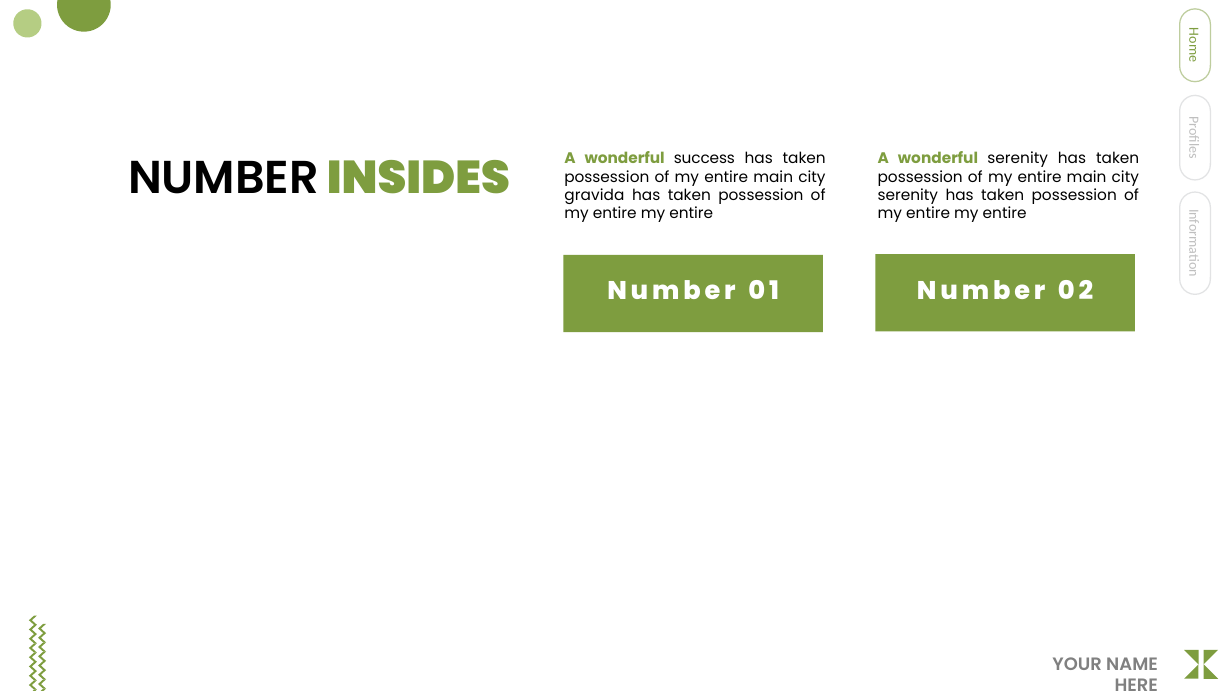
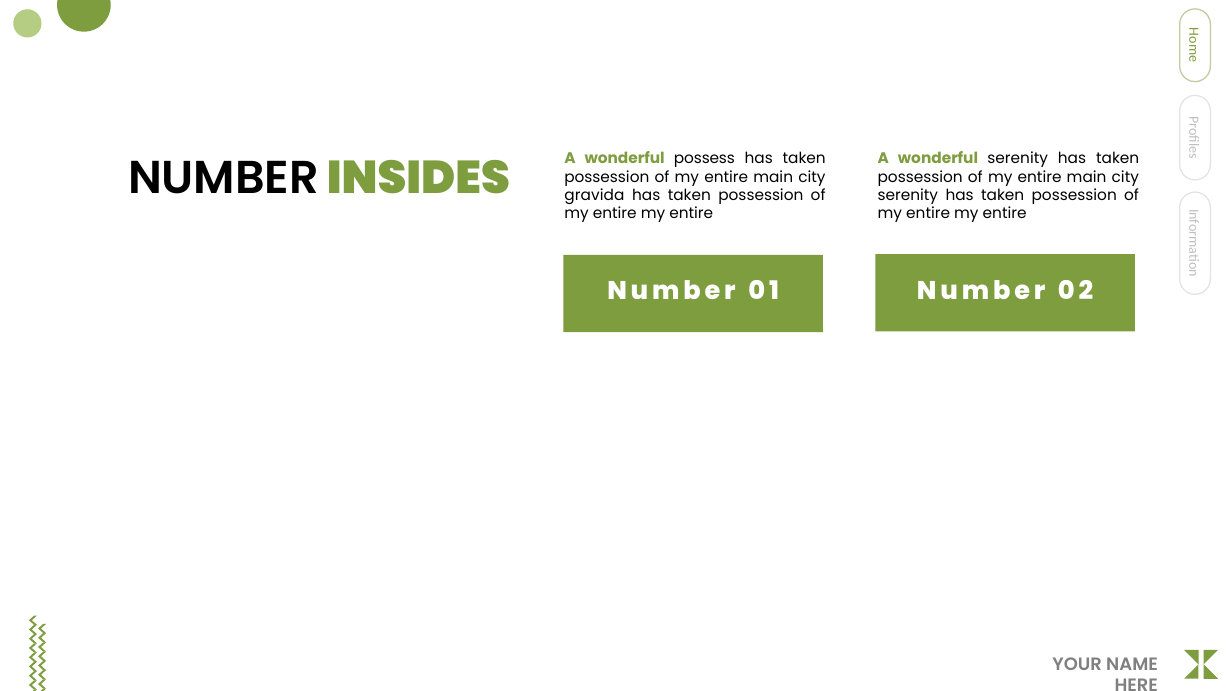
success: success -> possess
